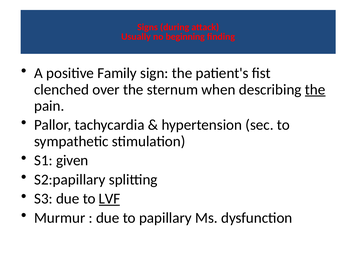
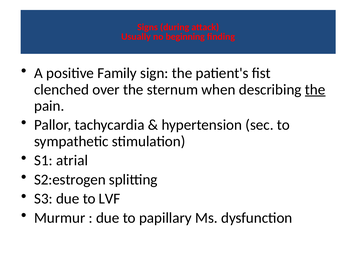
given: given -> atrial
S2:papillary: S2:papillary -> S2:estrogen
LVF underline: present -> none
